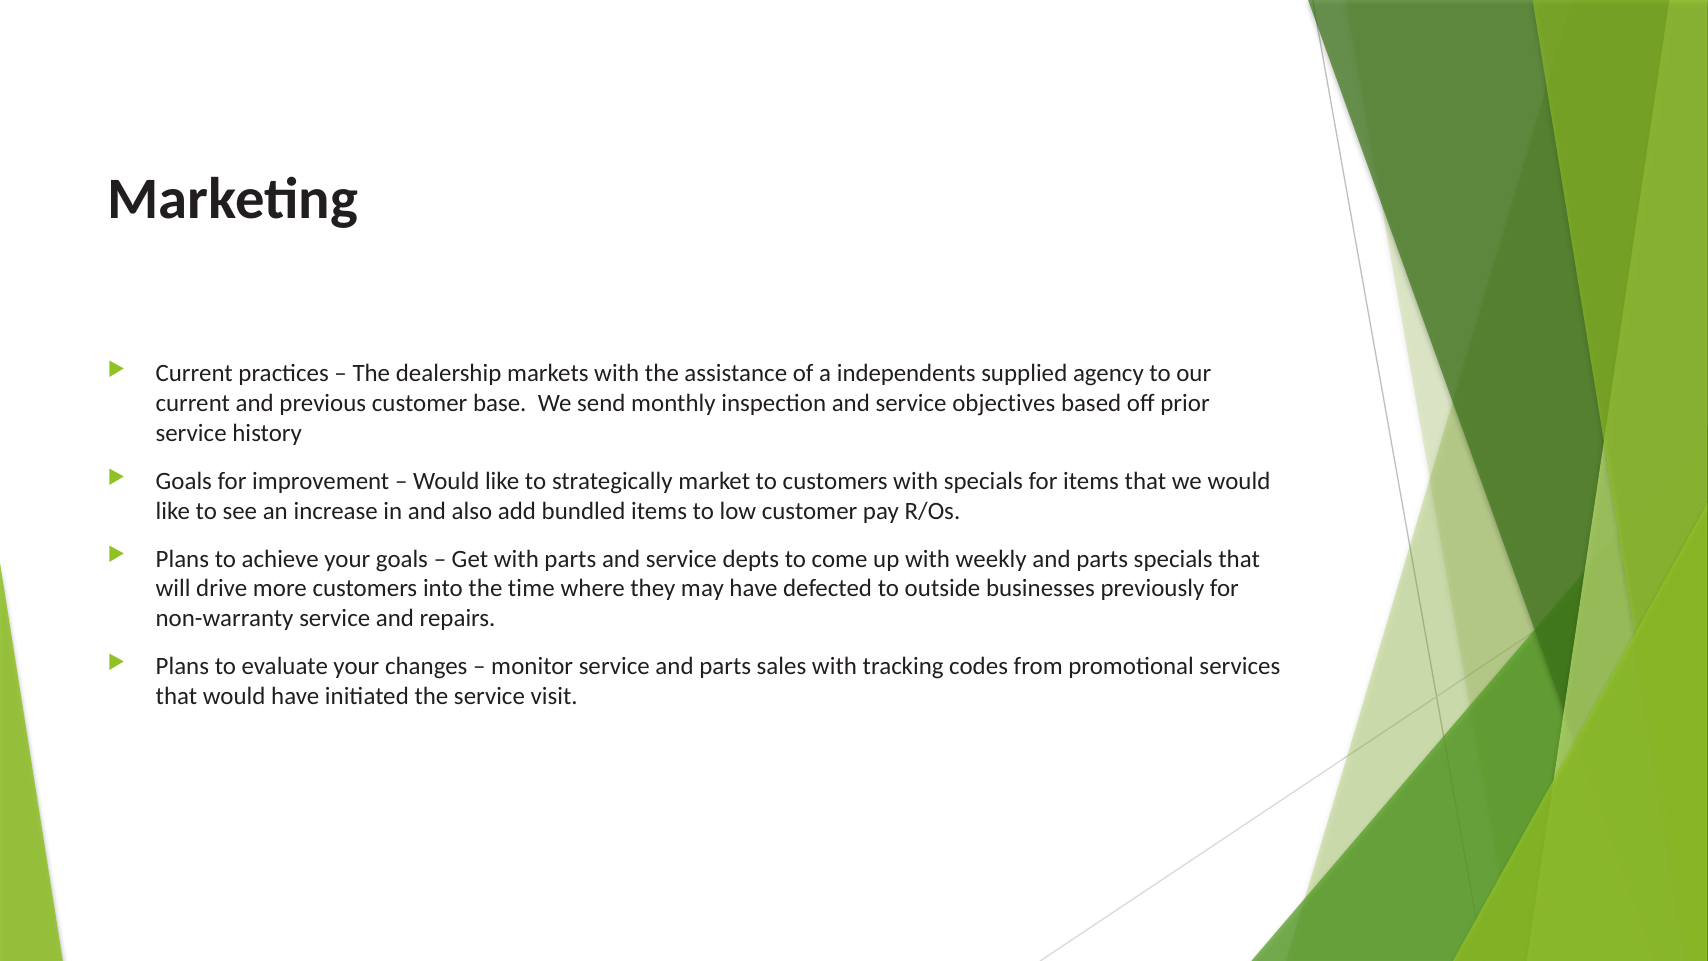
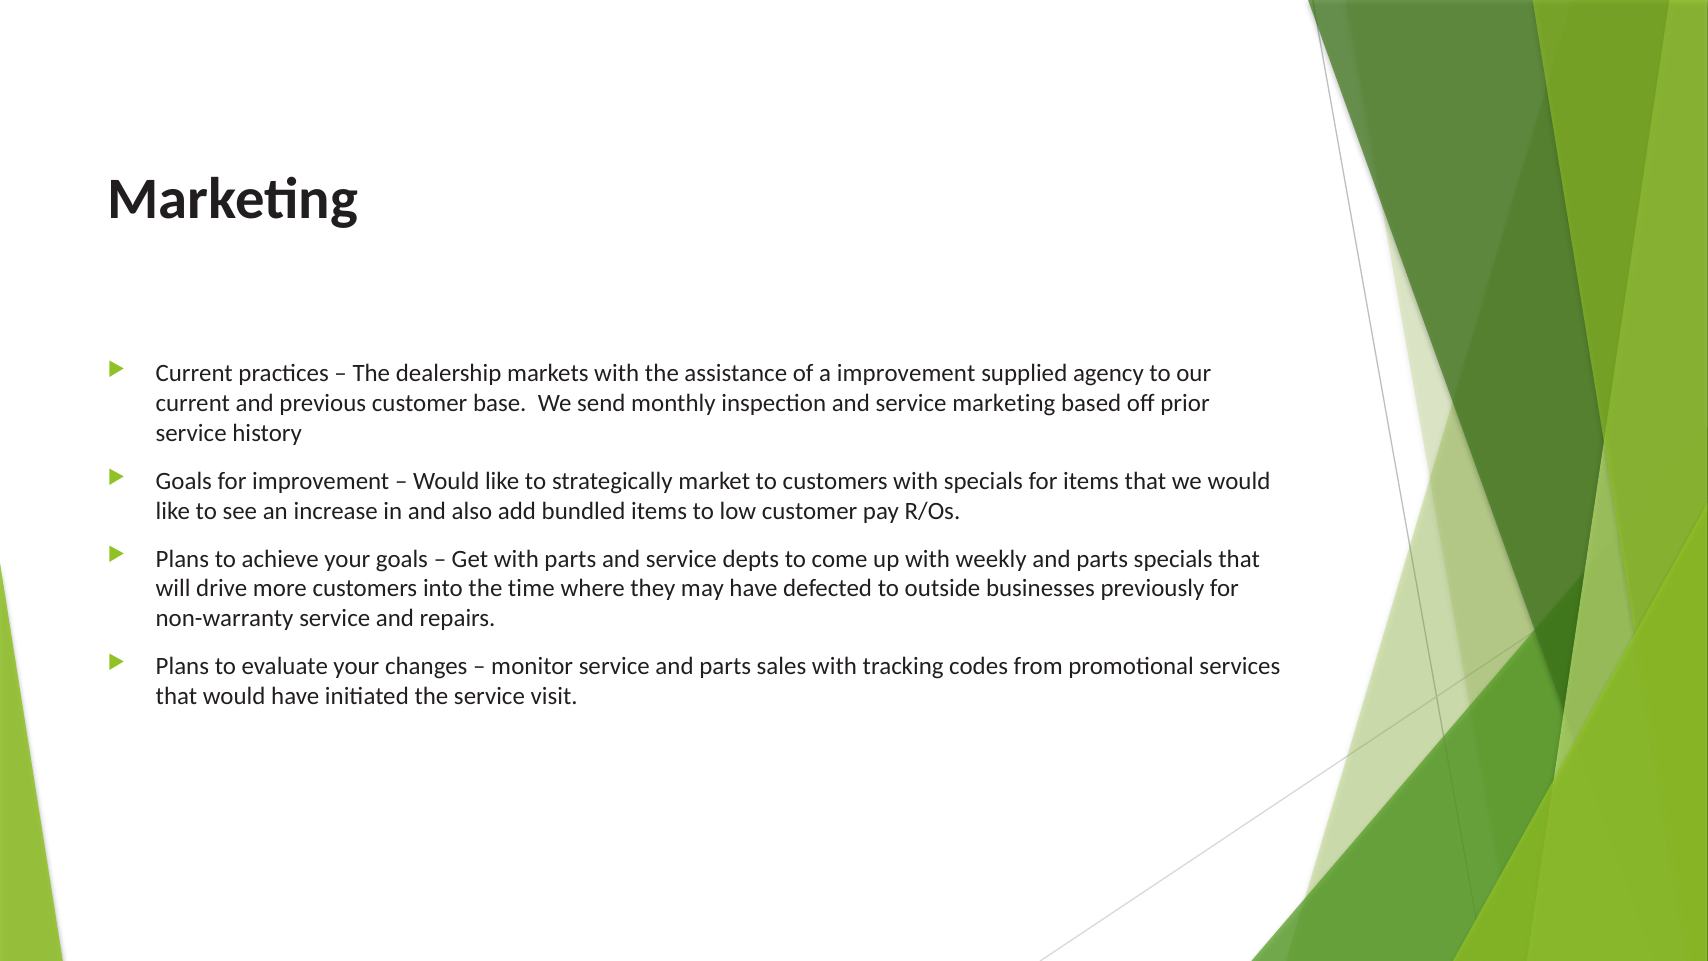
a independents: independents -> improvement
service objectives: objectives -> marketing
